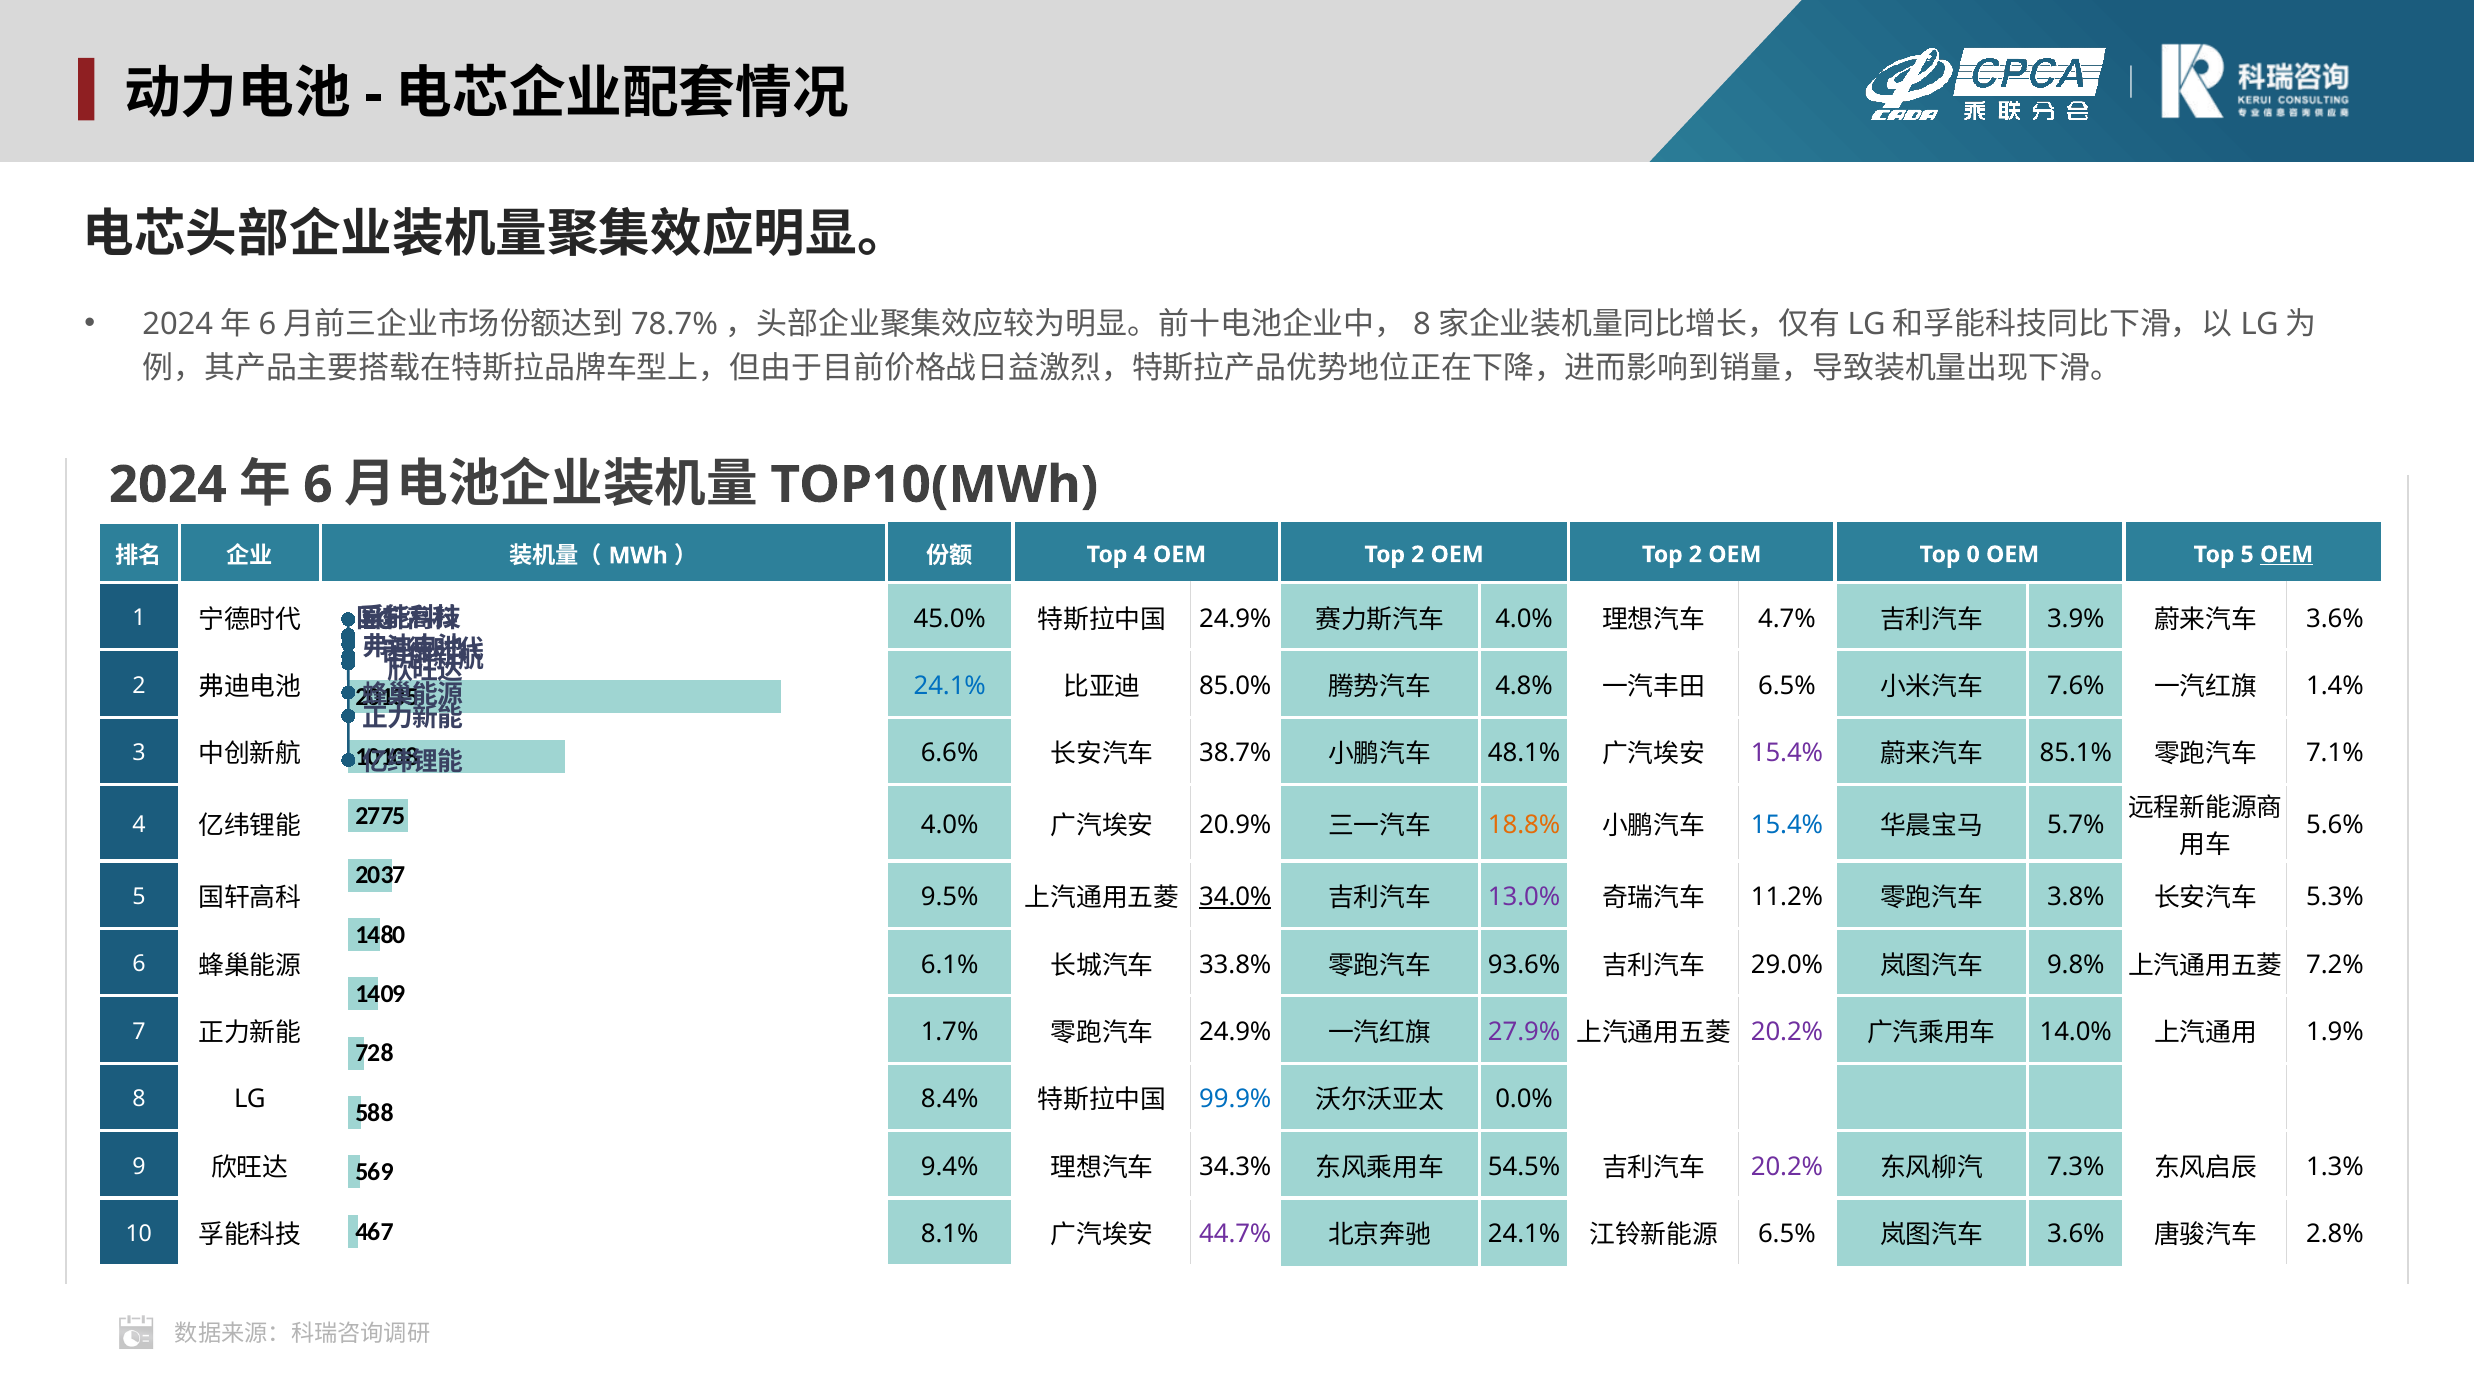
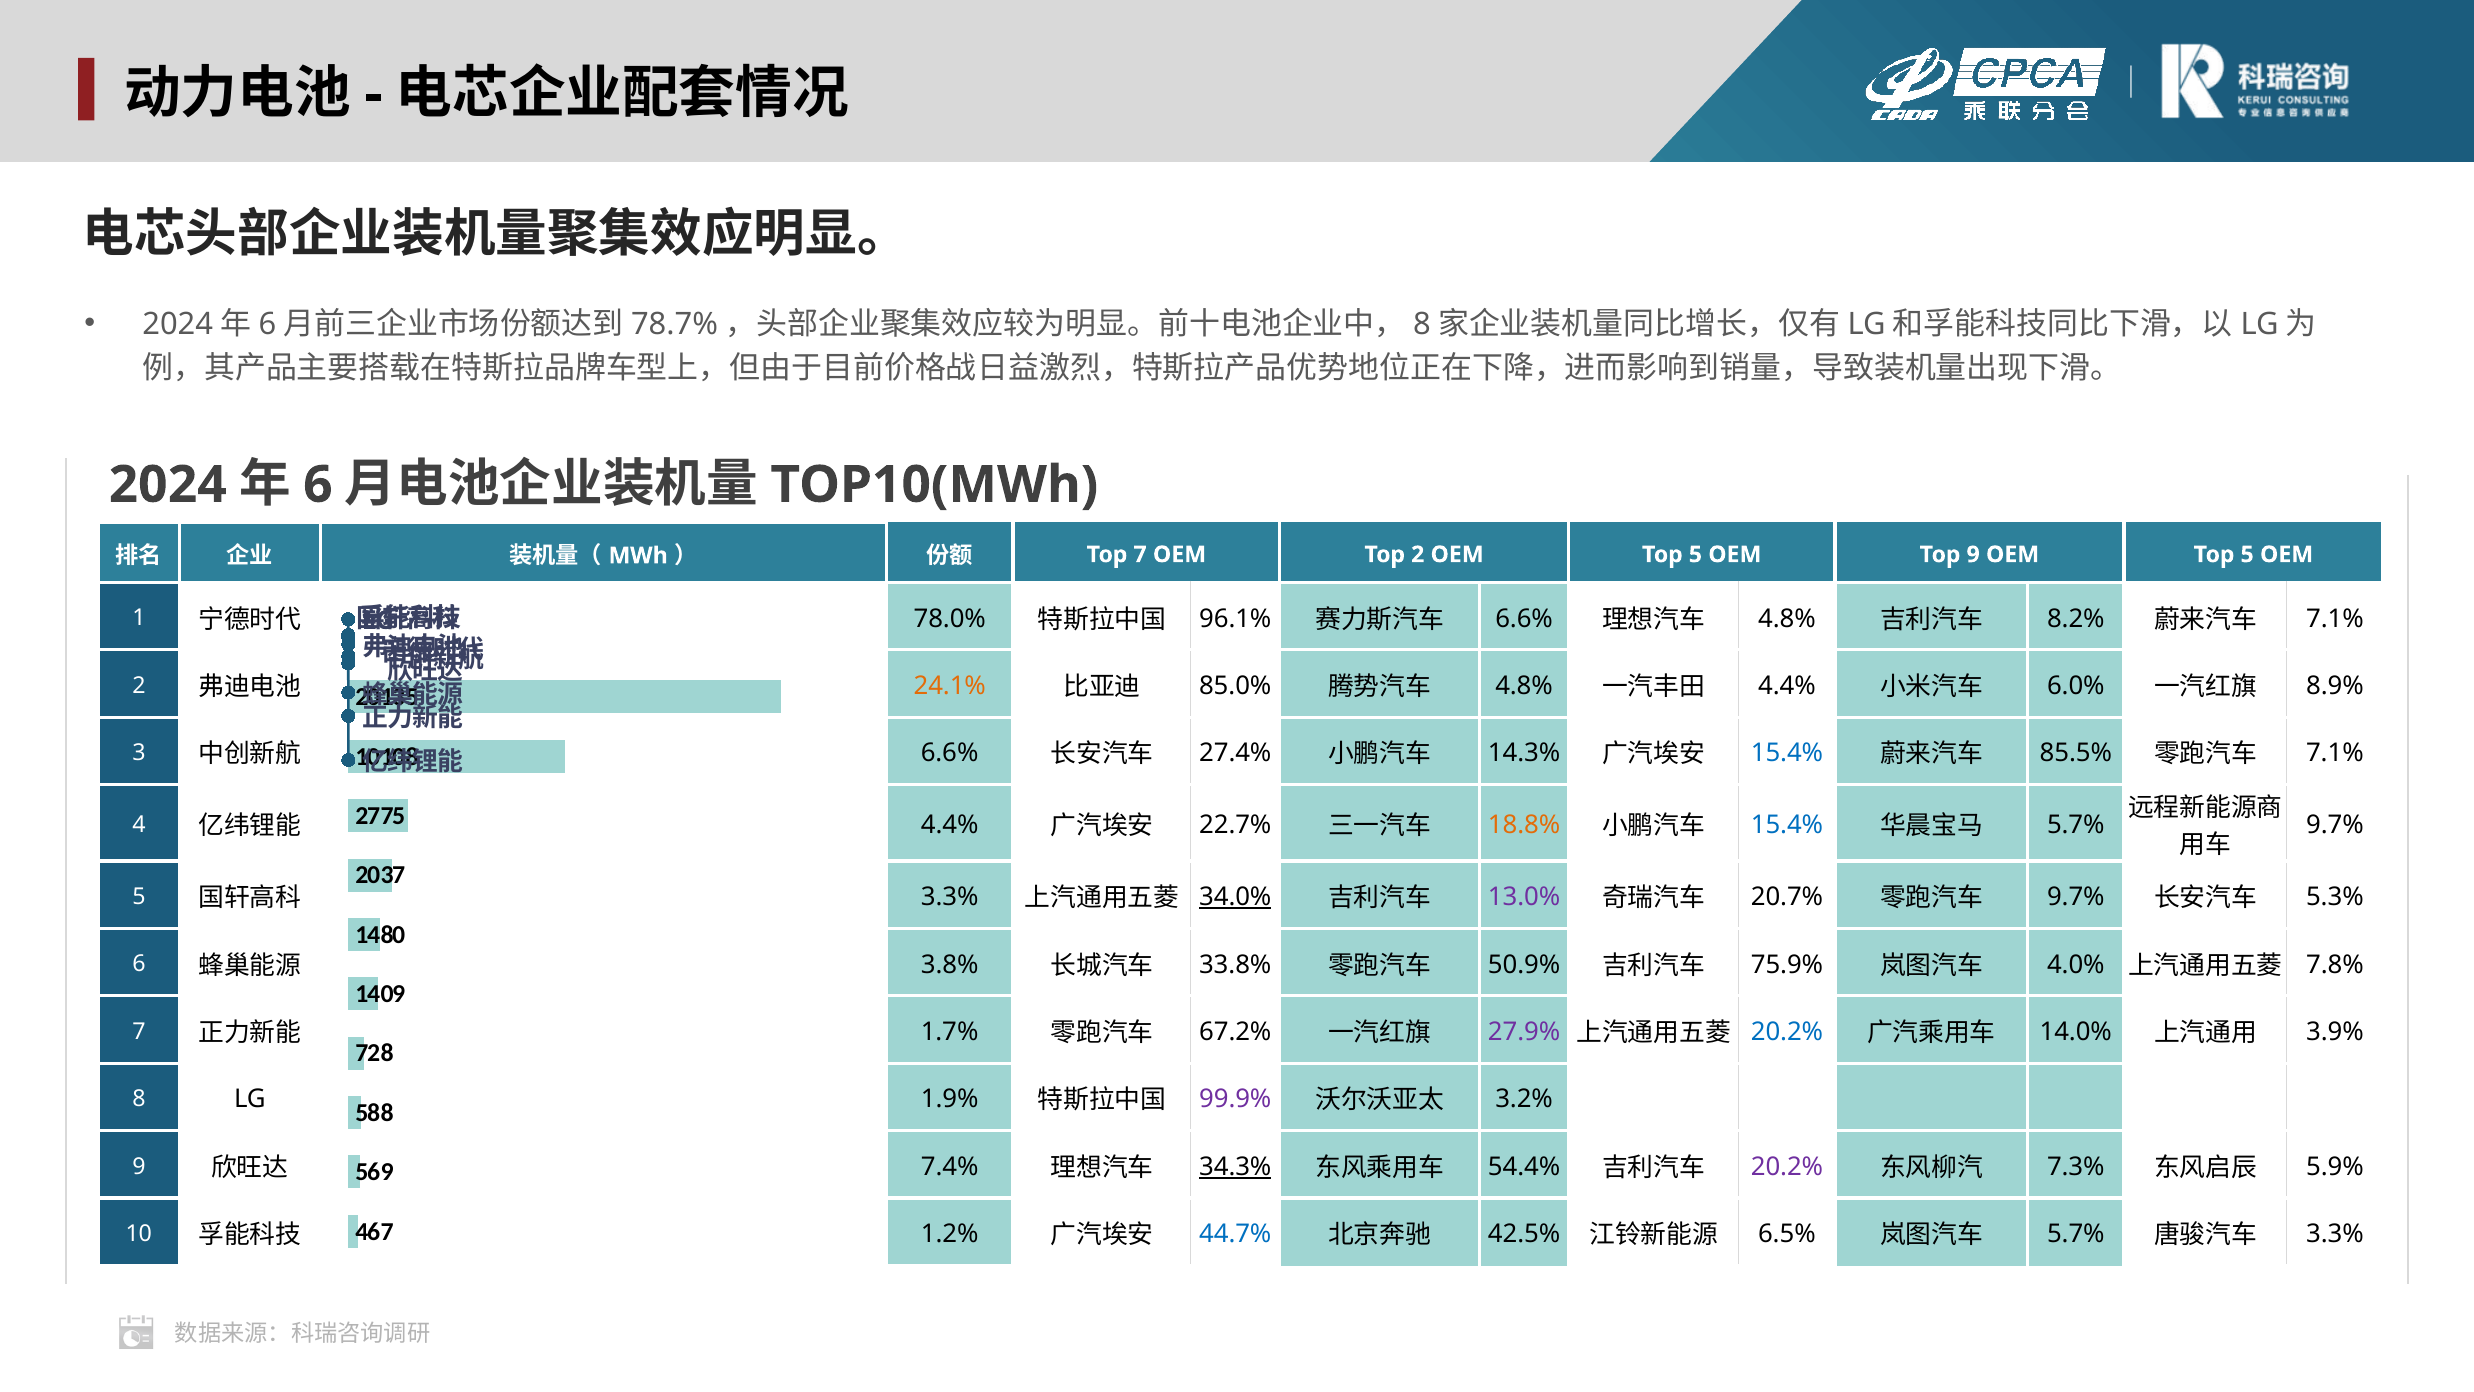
Top 4: 4 -> 7
2 OEM Top 2: 2 -> 5
Top 0: 0 -> 9
OEM at (2287, 554) underline: present -> none
45.0%: 45.0% -> 78.0%
24.9% at (1235, 618): 24.9% -> 96.1%
4.0% at (1524, 618): 4.0% -> 6.6%
4.7% at (1787, 618): 4.7% -> 4.8%
3.9%: 3.9% -> 8.2%
3.6% at (2335, 618): 3.6% -> 7.1%
24.1% at (950, 686) colour: blue -> orange
6.5% at (1787, 686): 6.5% -> 4.4%
7.6%: 7.6% -> 6.0%
1.4%: 1.4% -> 8.9%
38.7%: 38.7% -> 27.4%
48.1%: 48.1% -> 14.3%
15.4% at (1787, 753) colour: purple -> blue
85.1%: 85.1% -> 85.5%
5.6% at (2335, 825): 5.6% -> 9.7%
4.0% at (950, 825): 4.0% -> 4.4%
20.9%: 20.9% -> 22.7%
9.5% at (950, 897): 9.5% -> 3.3%
11.2%: 11.2% -> 20.7%
3.8% at (2076, 897): 3.8% -> 9.7%
6.1%: 6.1% -> 3.8%
93.6%: 93.6% -> 50.9%
29.0%: 29.0% -> 75.9%
9.8%: 9.8% -> 4.0%
7.2%: 7.2% -> 7.8%
24.9% at (1235, 1032): 24.9% -> 67.2%
20.2% at (1787, 1032) colour: purple -> blue
1.9%: 1.9% -> 3.9%
8.4%: 8.4% -> 1.9%
99.9% colour: blue -> purple
0.0%: 0.0% -> 3.2%
9.4%: 9.4% -> 7.4%
34.3% underline: none -> present
54.5%: 54.5% -> 54.4%
1.3%: 1.3% -> 5.9%
8.1%: 8.1% -> 1.2%
44.7% colour: purple -> blue
24.1% at (1524, 1234): 24.1% -> 42.5%
3.6% at (2076, 1234): 3.6% -> 5.7%
2.8% at (2335, 1234): 2.8% -> 3.3%
